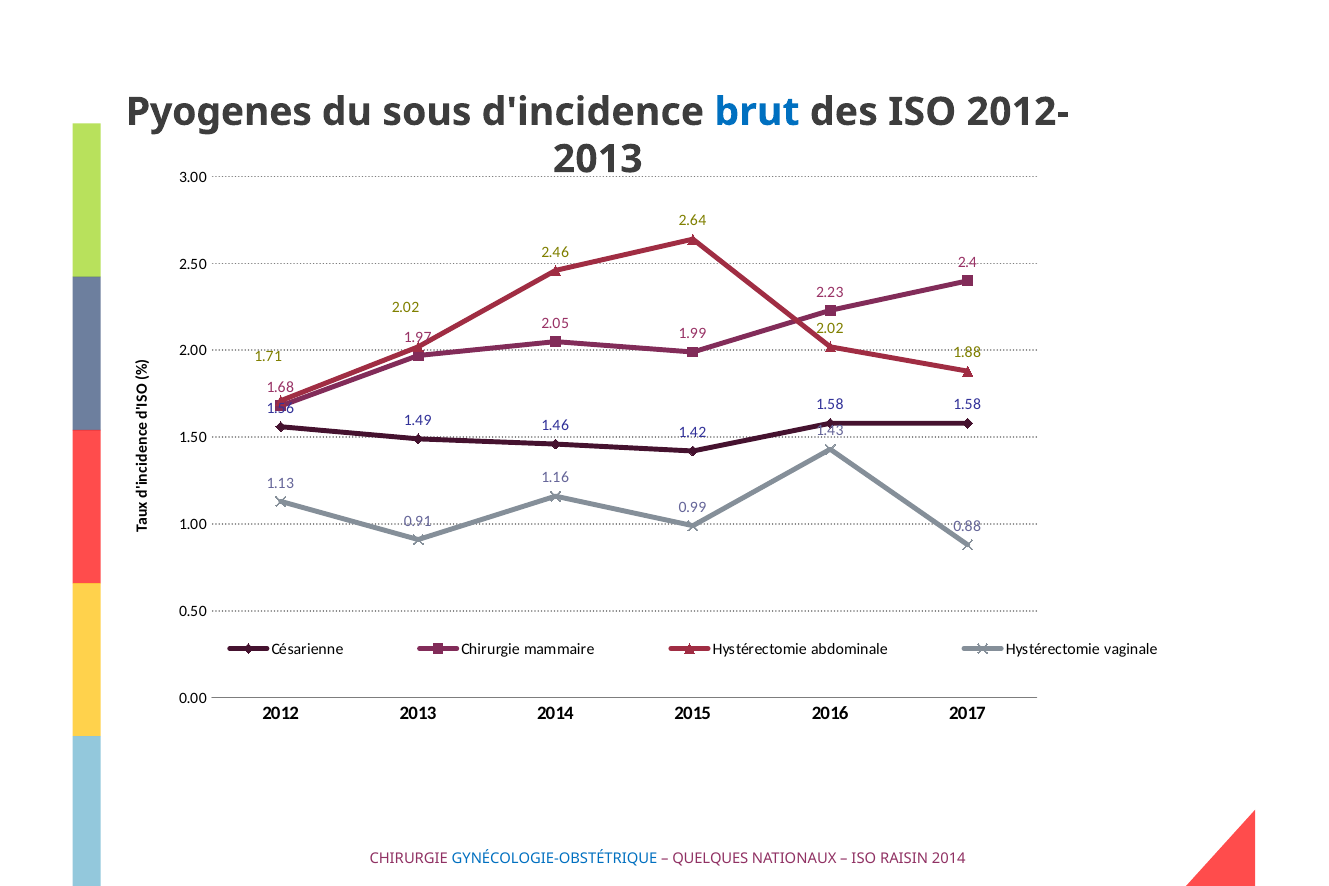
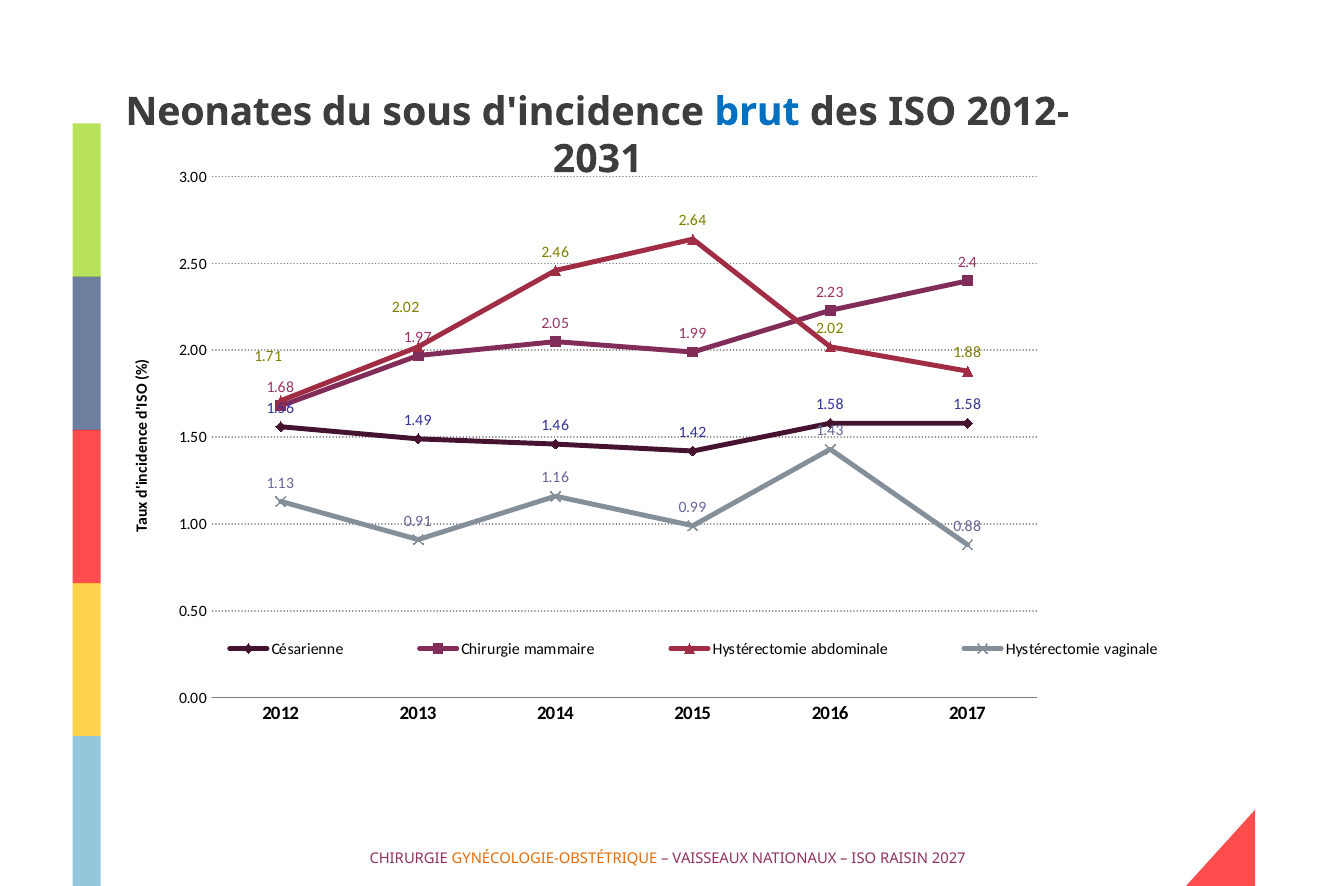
Pyogenes: Pyogenes -> Neonates
2013 at (598, 159): 2013 -> 2031
GYNÉCOLOGIE-OBSTÉTRIQUE colour: blue -> orange
QUELQUES: QUELQUES -> VAISSEAUX
RAISIN 2014: 2014 -> 2027
